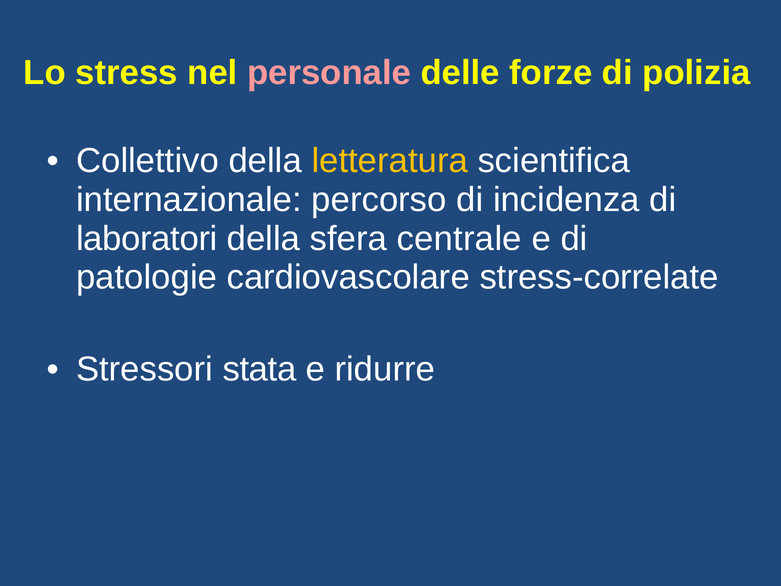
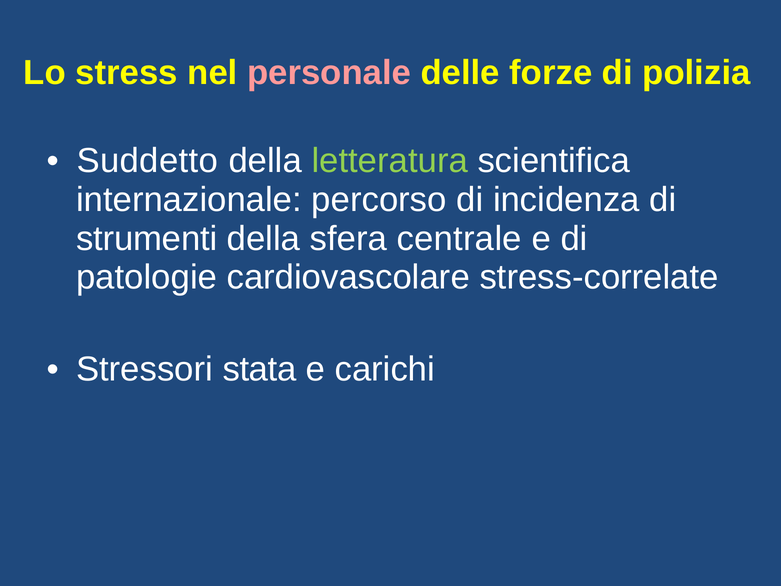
Collettivo: Collettivo -> Suddetto
letteratura colour: yellow -> light green
laboratori: laboratori -> strumenti
ridurre: ridurre -> carichi
